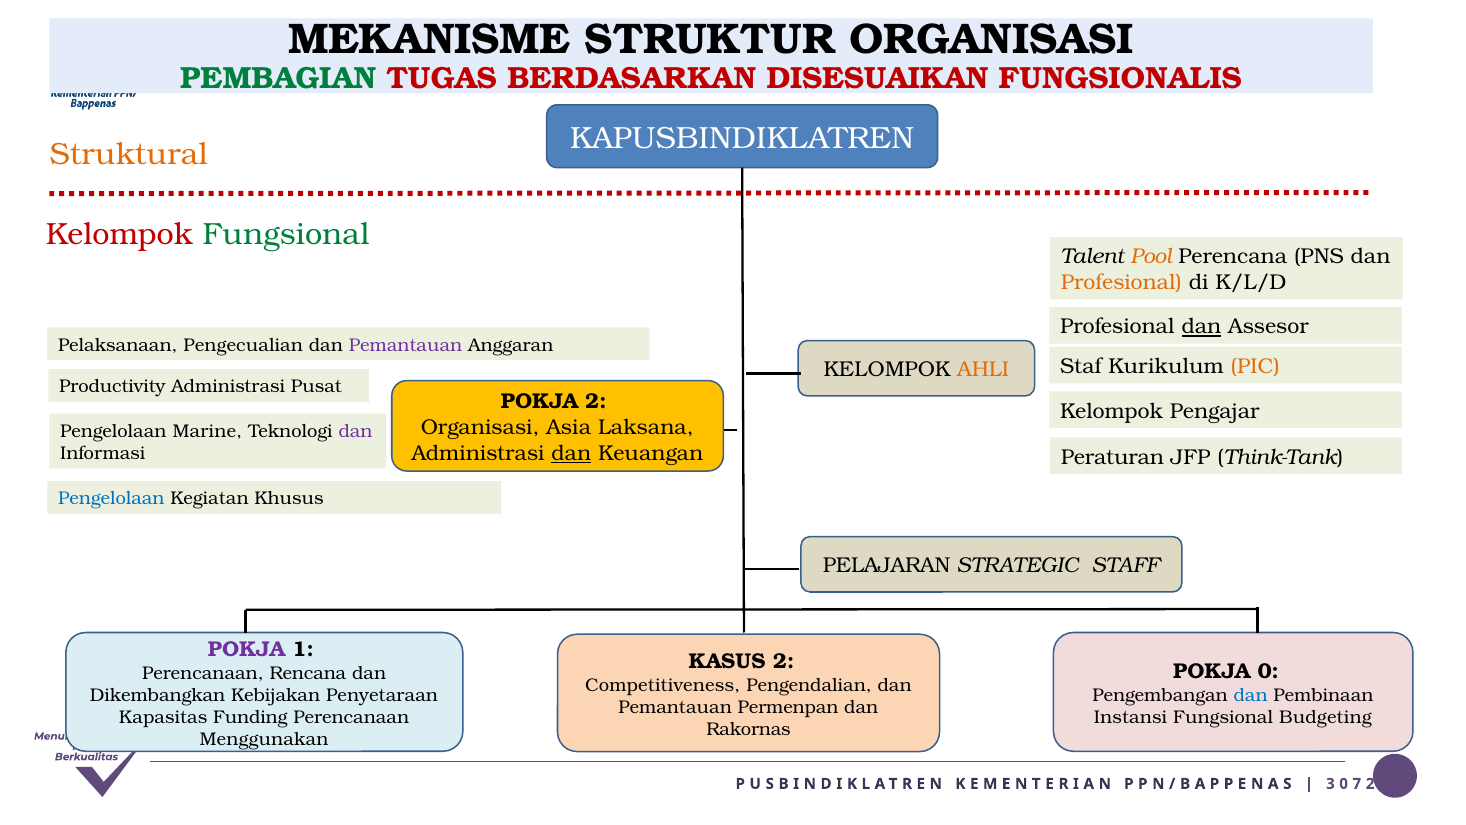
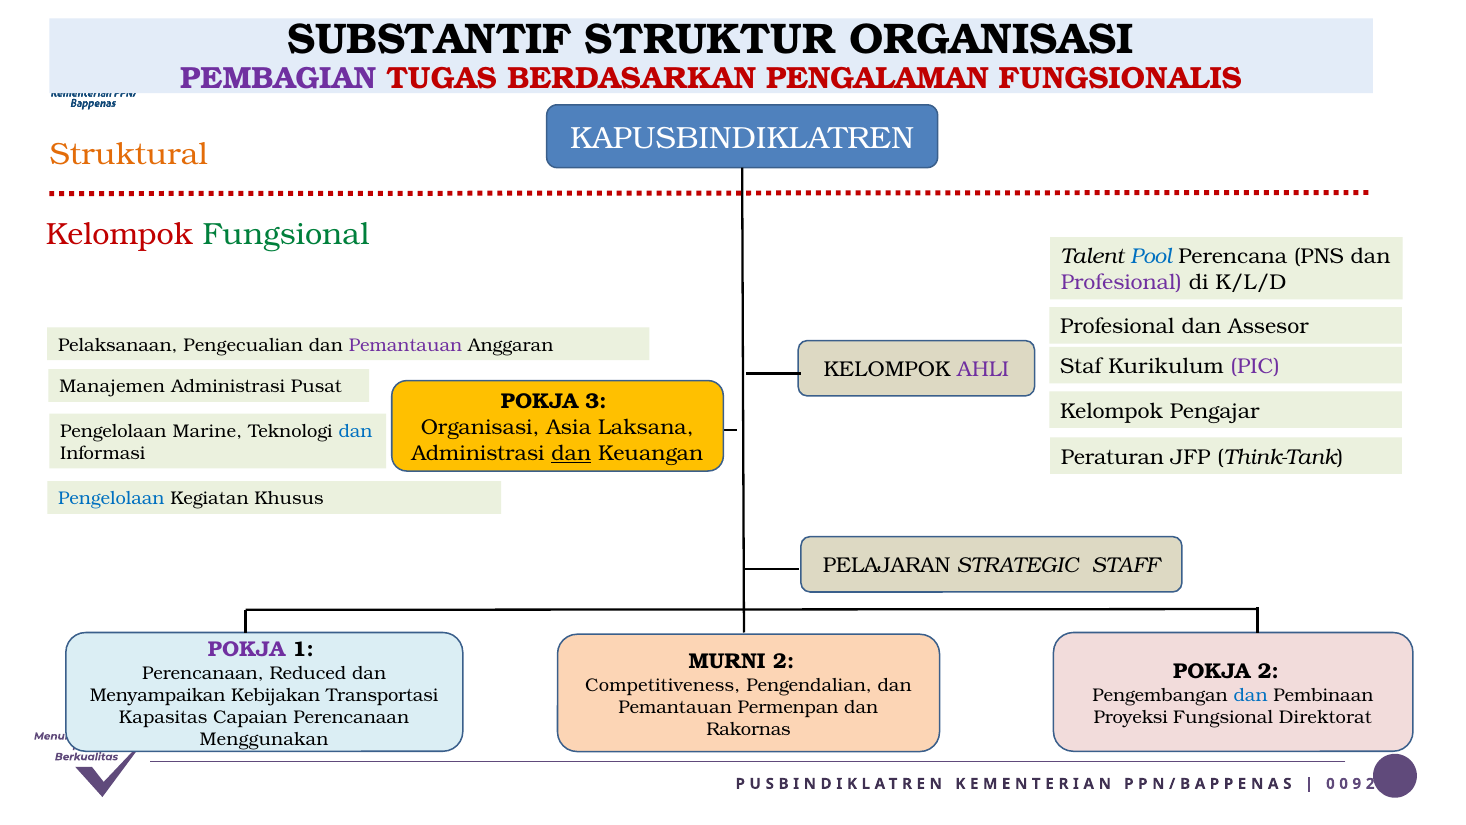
MEKANISME: MEKANISME -> SUBSTANTIF
PEMBAGIAN colour: green -> purple
DISESUAIKAN: DISESUAIKAN -> PENGALAMAN
Pool colour: orange -> blue
Profesional at (1121, 282) colour: orange -> purple
dan at (1201, 327) underline: present -> none
PIC colour: orange -> purple
AHLI colour: orange -> purple
Productivity: Productivity -> Manajemen
POKJA 2: 2 -> 3
dan at (356, 431) colour: purple -> blue
KASUS: KASUS -> MURNI
POKJA 0: 0 -> 2
Rencana: Rencana -> Reduced
Dikembangkan: Dikembangkan -> Menyampaikan
Penyetaraan: Penyetaraan -> Transportasi
Funding: Funding -> Capaian
Instansi: Instansi -> Proyeksi
Budgeting: Budgeting -> Direktorat
3 at (1330, 783): 3 -> 0
7: 7 -> 9
